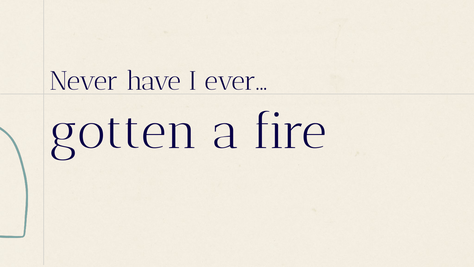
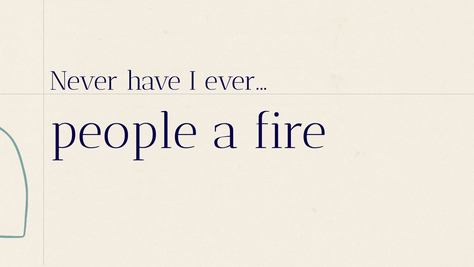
gotten: gotten -> people
